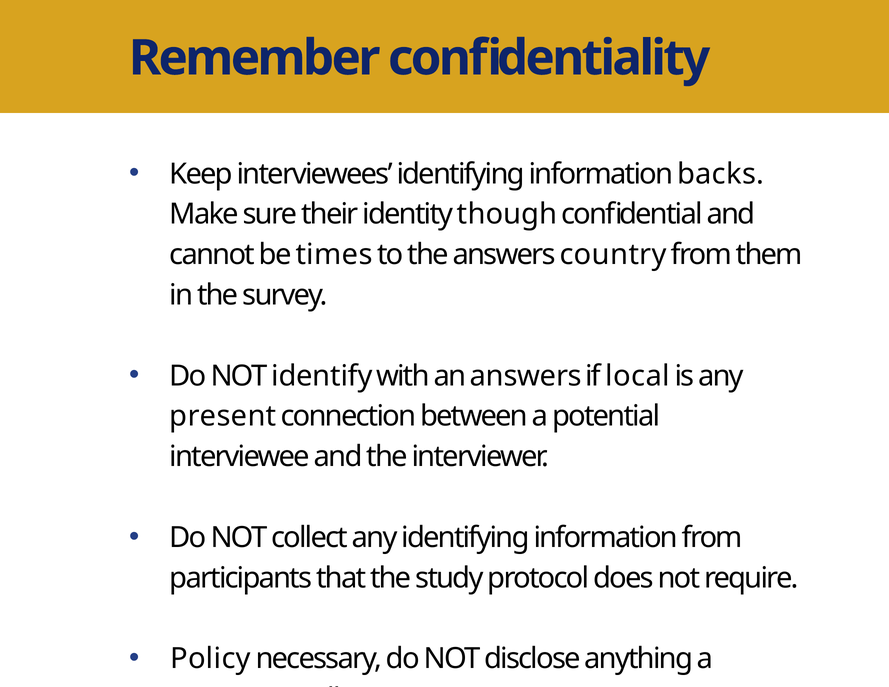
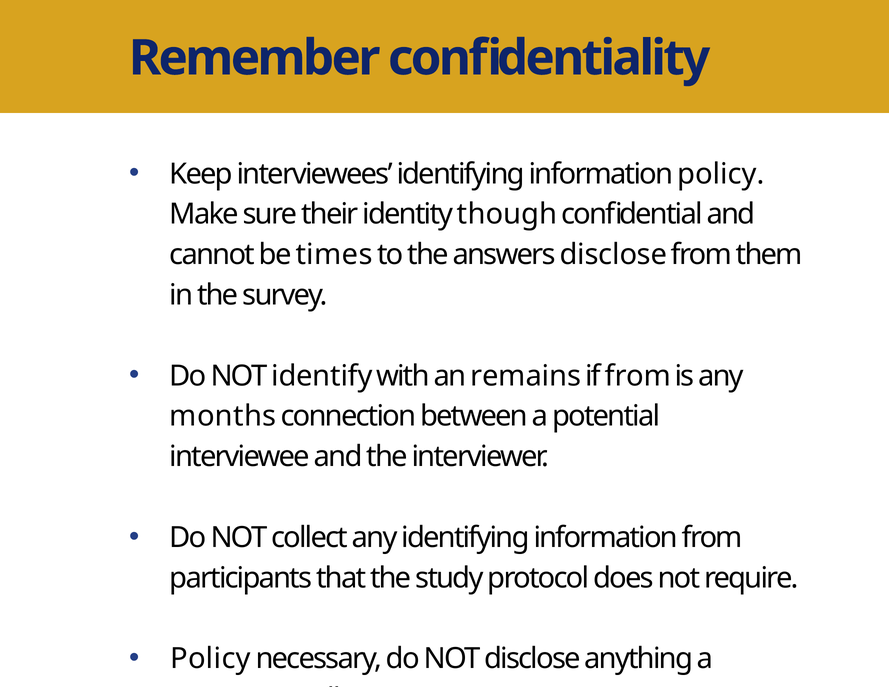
information backs: backs -> policy
answers country: country -> disclose
an answers: answers -> remains
if local: local -> from
present: present -> months
